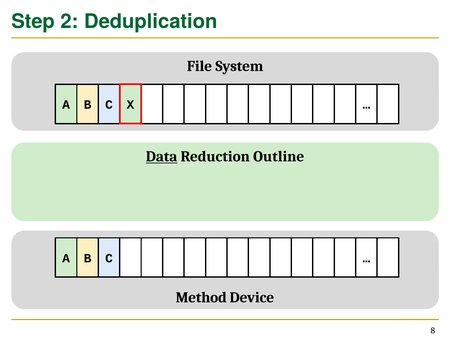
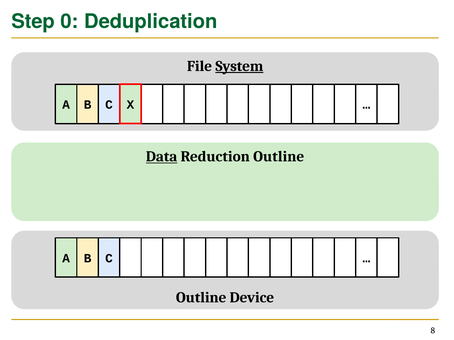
2: 2 -> 0
System underline: none -> present
Method at (201, 298): Method -> Outline
